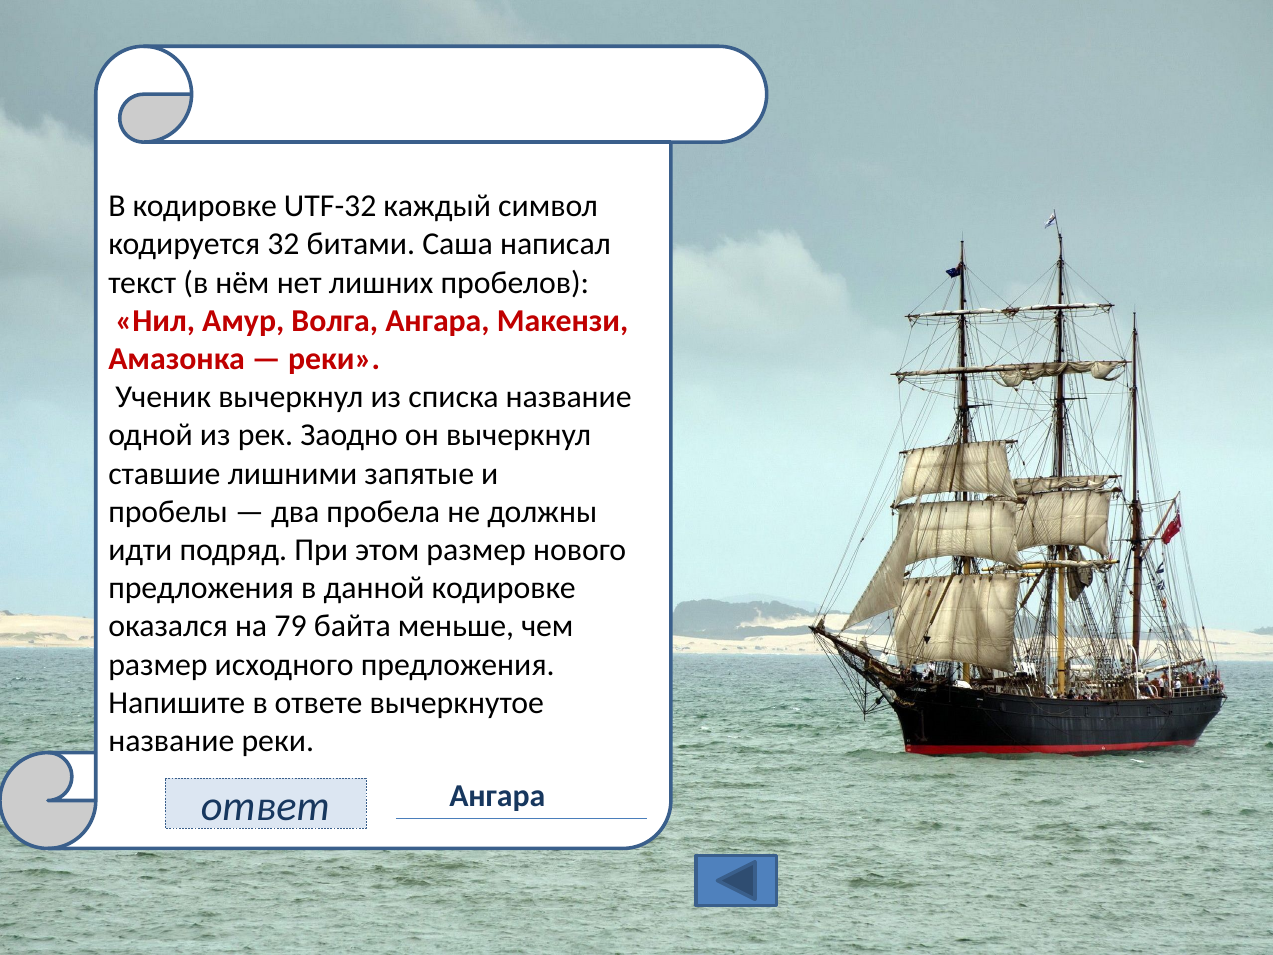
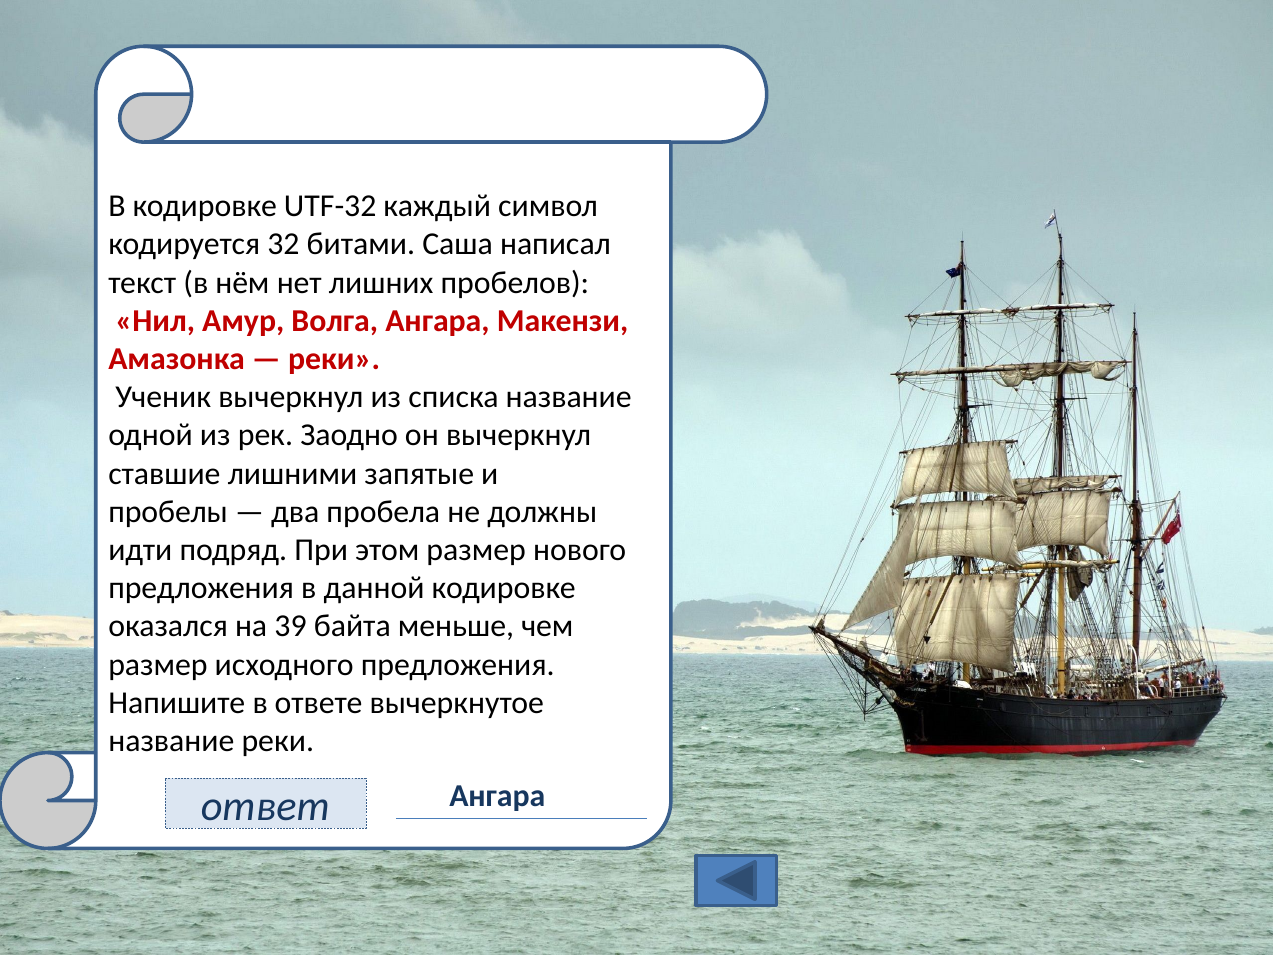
79: 79 -> 39
